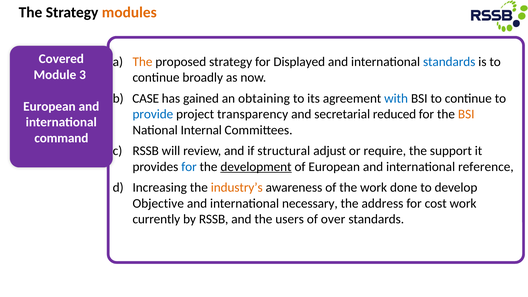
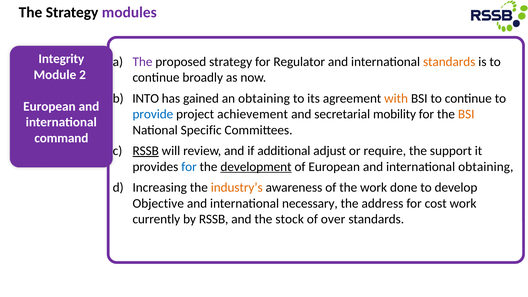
modules colour: orange -> purple
Covered: Covered -> Integrity
The at (142, 62) colour: orange -> purple
Displayed: Displayed -> Regulator
standards at (449, 62) colour: blue -> orange
3: 3 -> 2
CASE: CASE -> INTO
with colour: blue -> orange
transparency: transparency -> achievement
reduced: reduced -> mobility
Internal: Internal -> Specific
RSSB at (146, 151) underline: none -> present
structural: structural -> additional
international reference: reference -> obtaining
users: users -> stock
